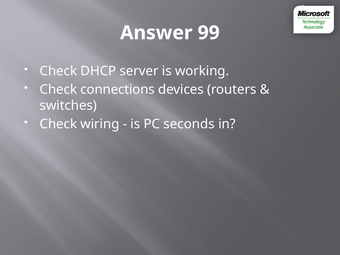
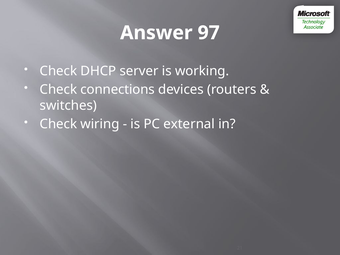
99: 99 -> 97
seconds: seconds -> external
